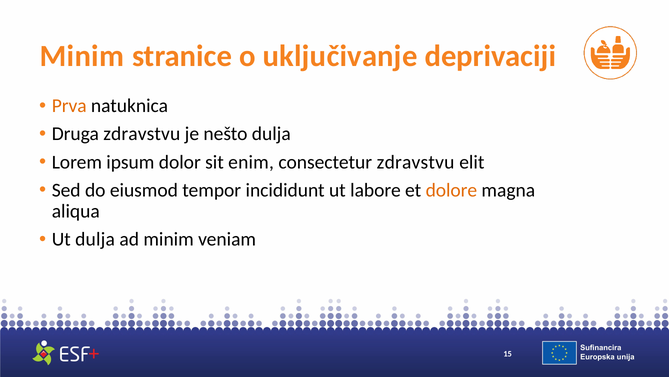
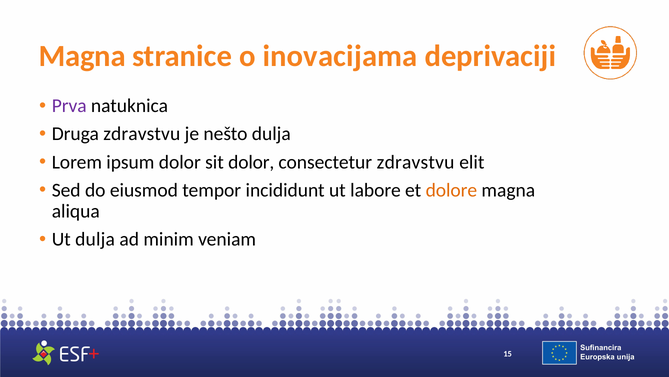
Minim at (82, 56): Minim -> Magna
uključivanje: uključivanje -> inovacijama
Prva colour: orange -> purple
sit enim: enim -> dolor
